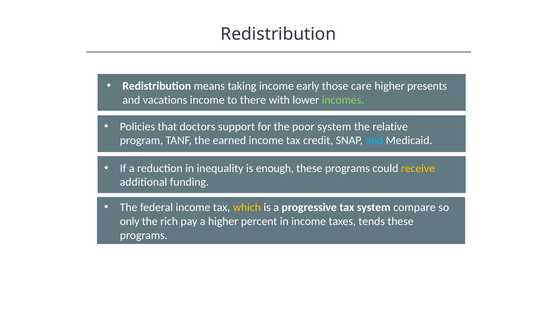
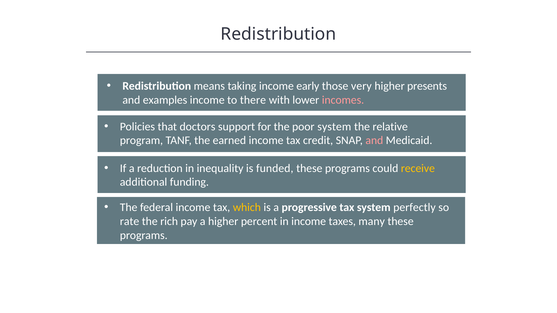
care: care -> very
vacations: vacations -> examples
incomes colour: light green -> pink
and at (374, 141) colour: light blue -> pink
enough: enough -> funded
compare: compare -> perfectly
only: only -> rate
tends: tends -> many
